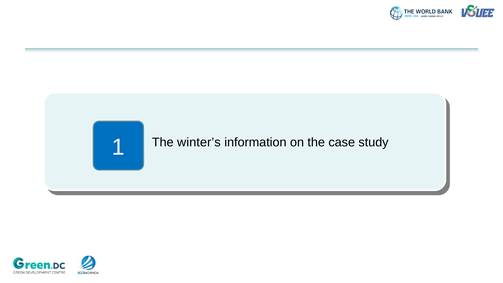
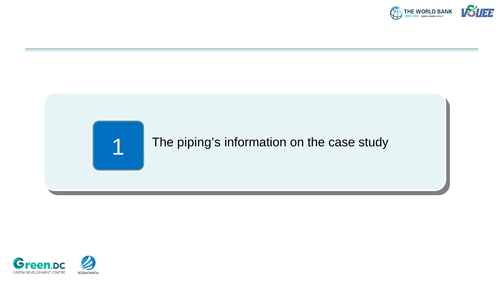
winter’s: winter’s -> piping’s
